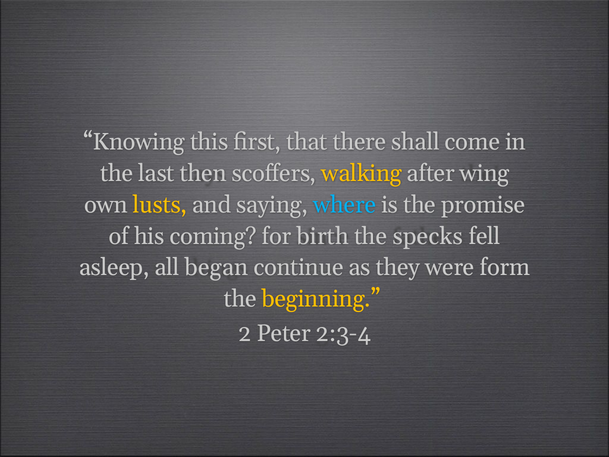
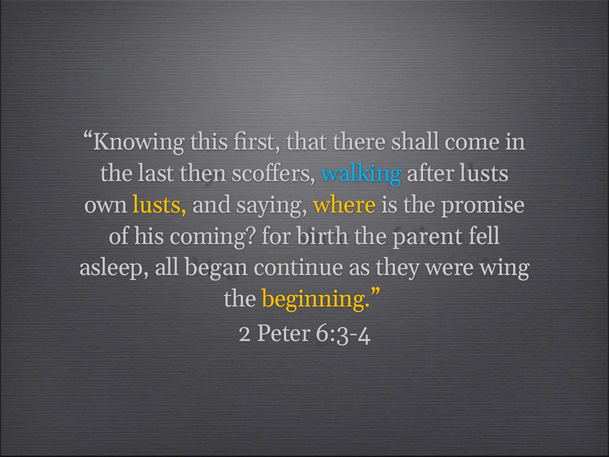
walking colour: yellow -> light blue
after wing: wing -> lusts
where colour: light blue -> yellow
specks: specks -> parent
form: form -> wing
2:3-4: 2:3-4 -> 6:3-4
